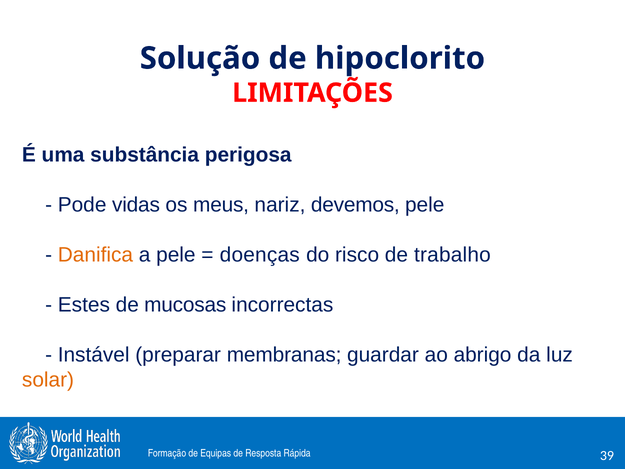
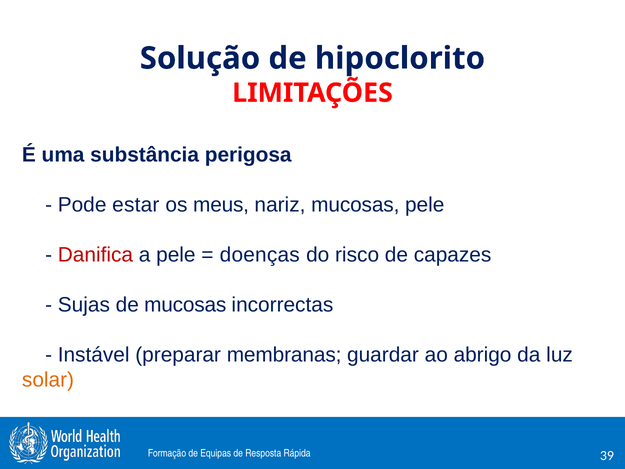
vidas: vidas -> estar
nariz devemos: devemos -> mucosas
Danifica colour: orange -> red
trabalho: trabalho -> capazes
Estes: Estes -> Sujas
